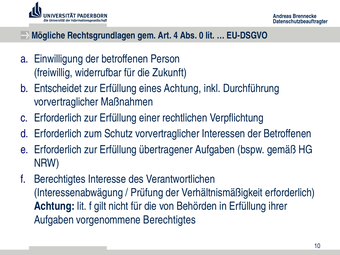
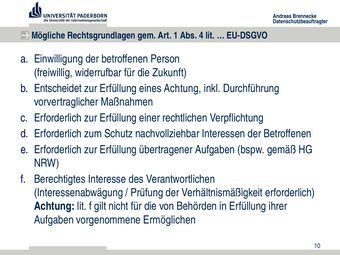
4: 4 -> 1
0: 0 -> 4
Schutz vorvertraglicher: vorvertraglicher -> nachvollziehbar
vorgenommene Berechtigtes: Berechtigtes -> Ermöglichen
